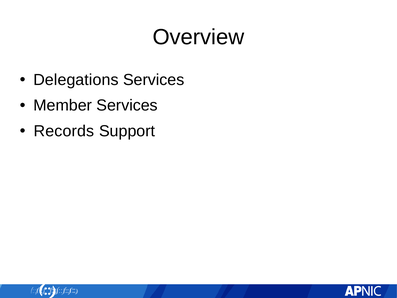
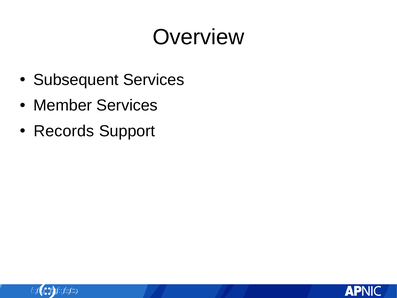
Delegations: Delegations -> Subsequent
